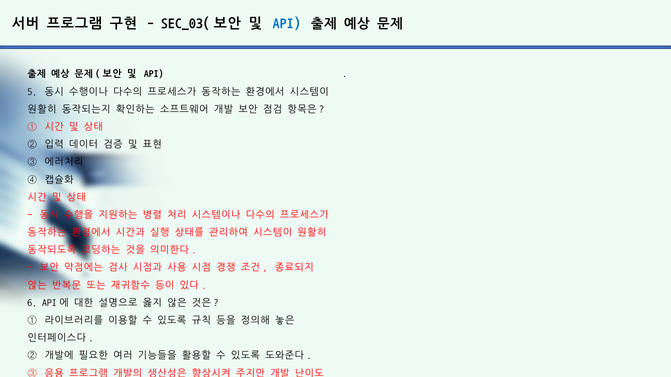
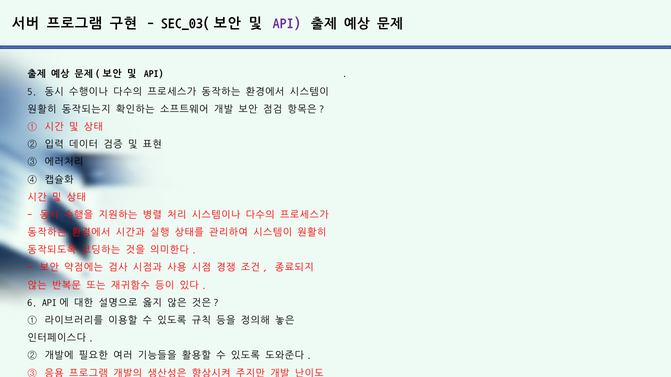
API at (287, 23) colour: blue -> purple
